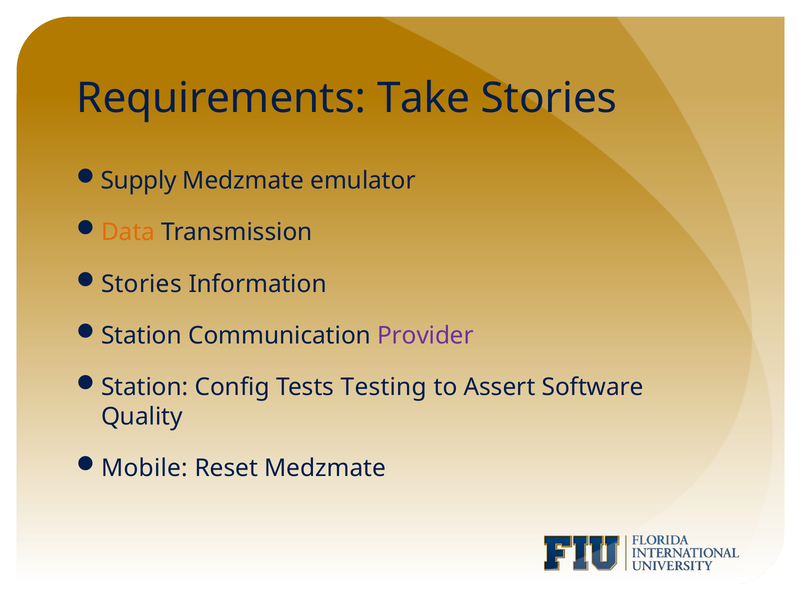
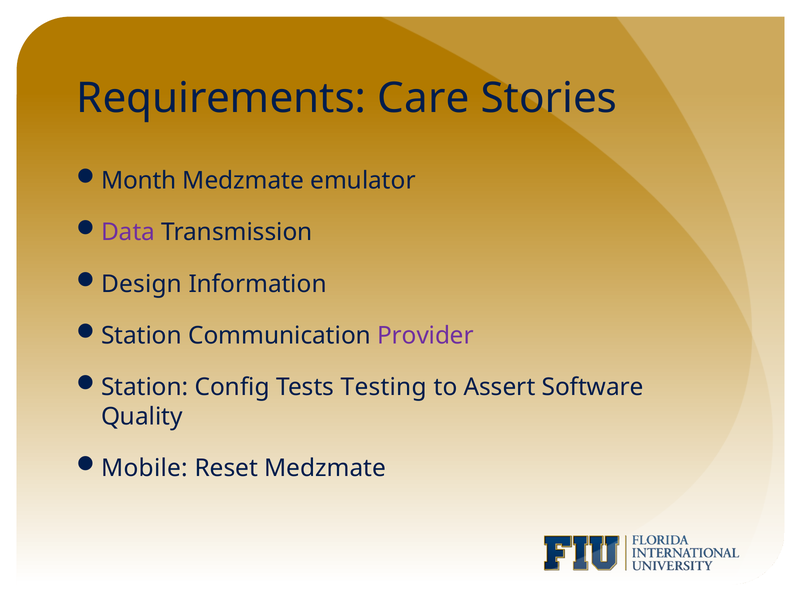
Take: Take -> Care
Supply: Supply -> Month
Data colour: orange -> purple
Stories at (141, 284): Stories -> Design
